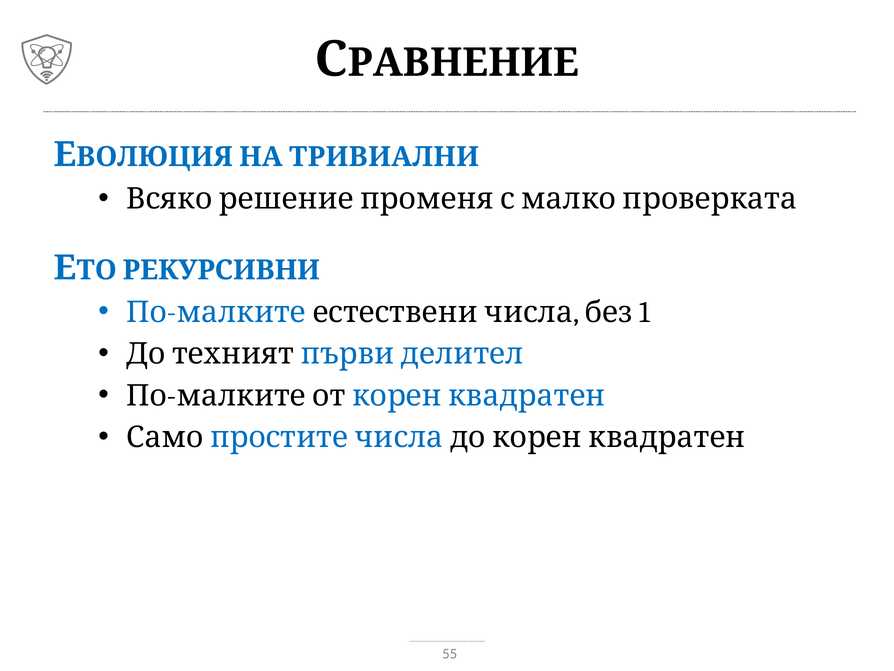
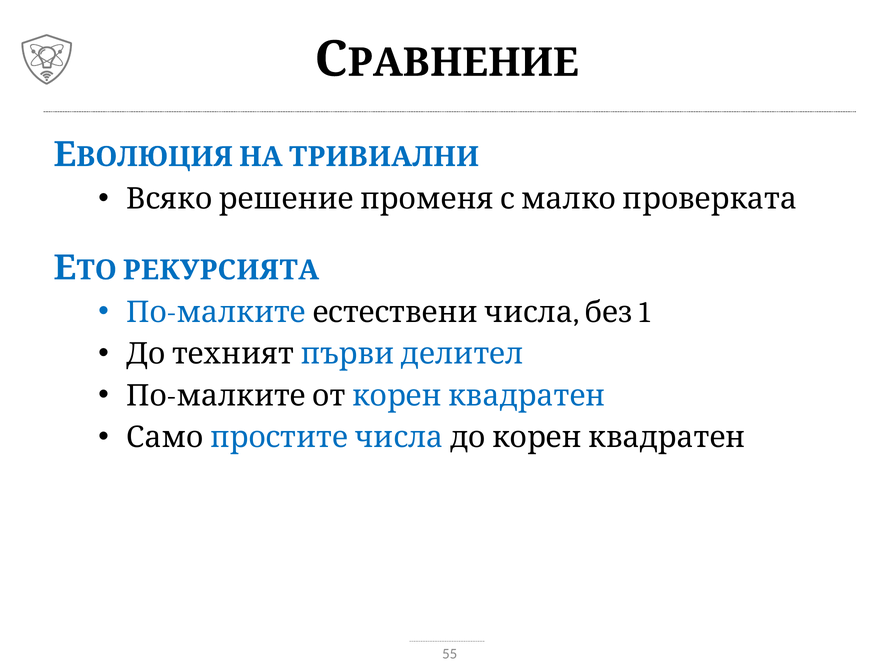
РЕКУРСИВНИ: РЕКУРСИВНИ -> РЕКУРСИЯТА
